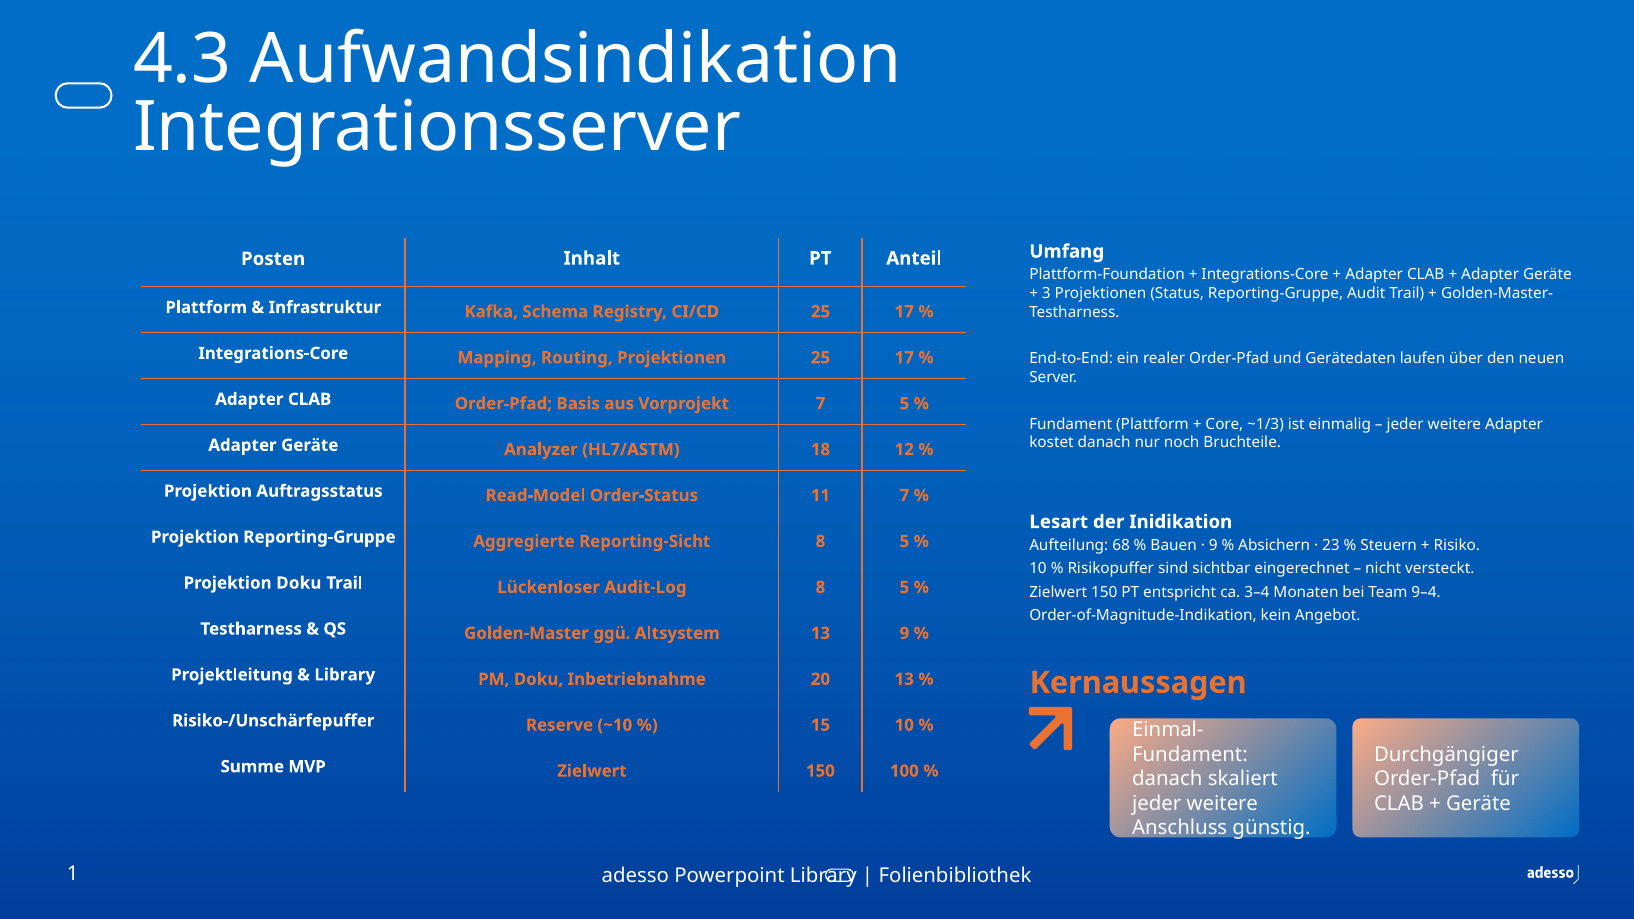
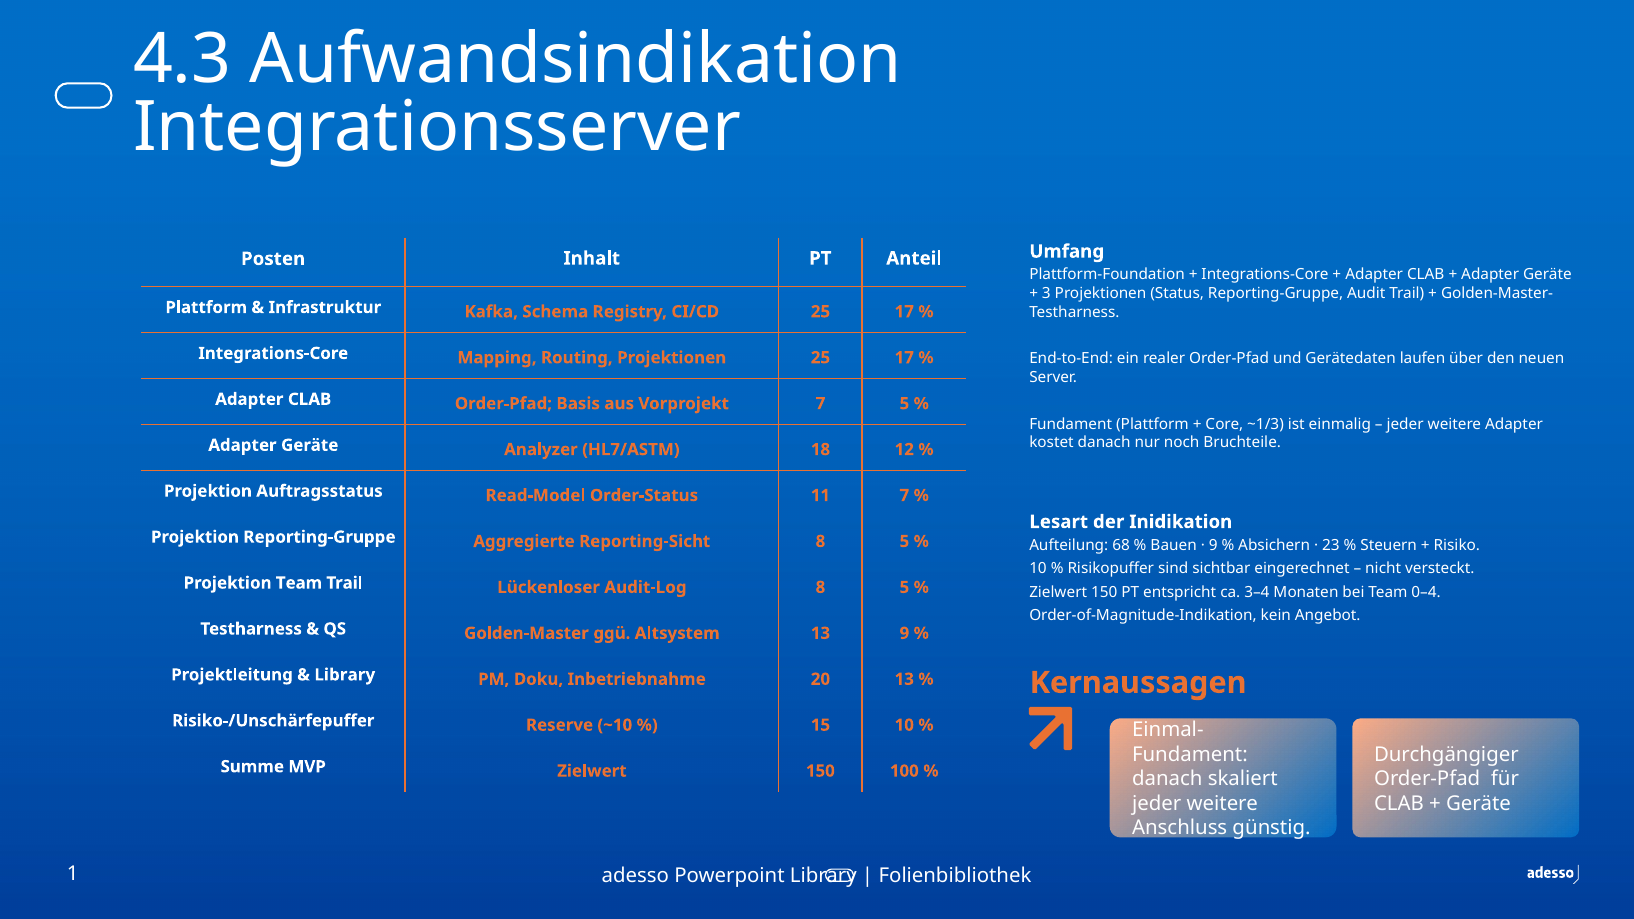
Projektion Doku: Doku -> Team
9–4: 9–4 -> 0–4
